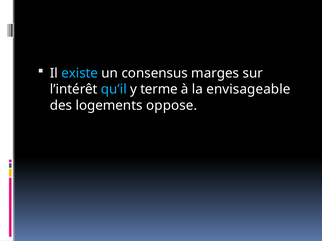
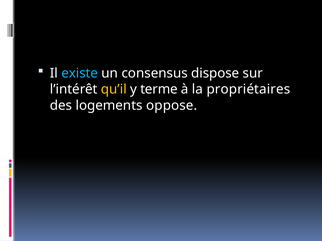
marges: marges -> dispose
qu’il colour: light blue -> yellow
envisageable: envisageable -> propriétaires
